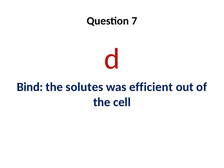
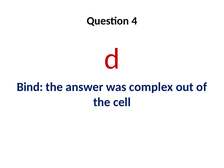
7: 7 -> 4
solutes: solutes -> answer
efficient: efficient -> complex
